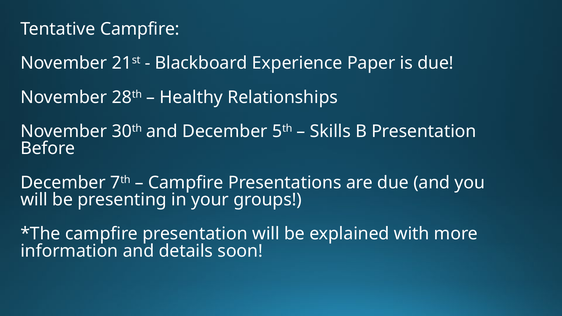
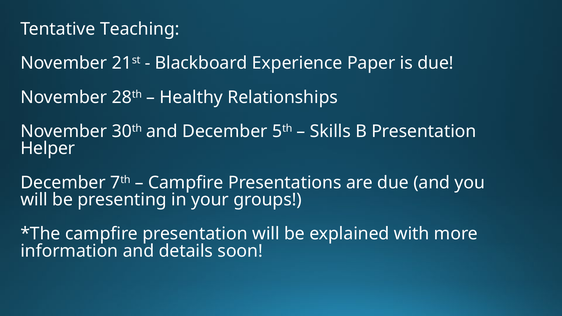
Tentative Campfire: Campfire -> Teaching
Before: Before -> Helper
